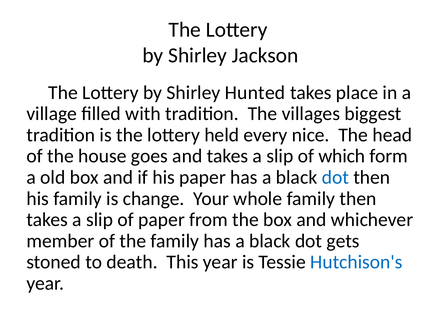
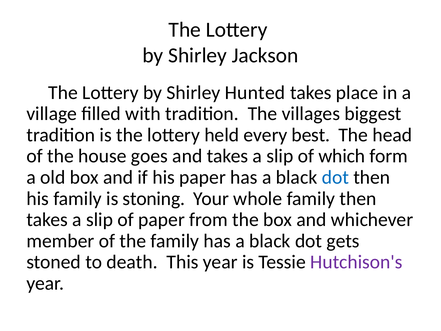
nice: nice -> best
change: change -> stoning
Hutchison's colour: blue -> purple
